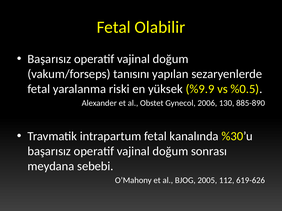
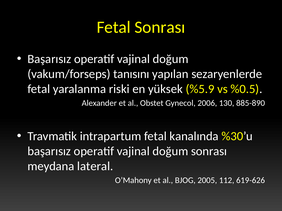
Fetal Olabilir: Olabilir -> Sonrası
%9.9: %9.9 -> %5.9
sebebi: sebebi -> lateral
